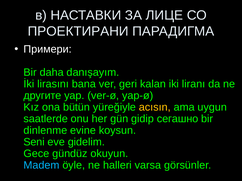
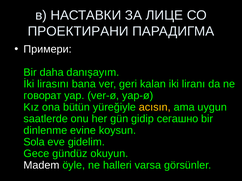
другите: другите -> говорат
Seni: Seni -> Sola
Madem colour: light blue -> white
